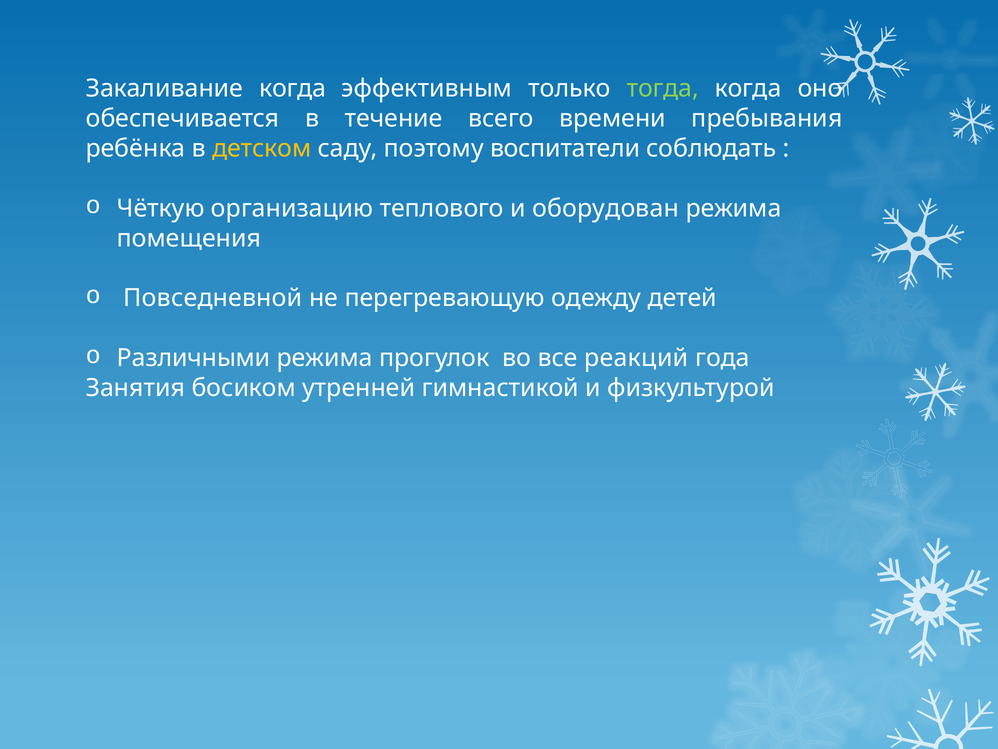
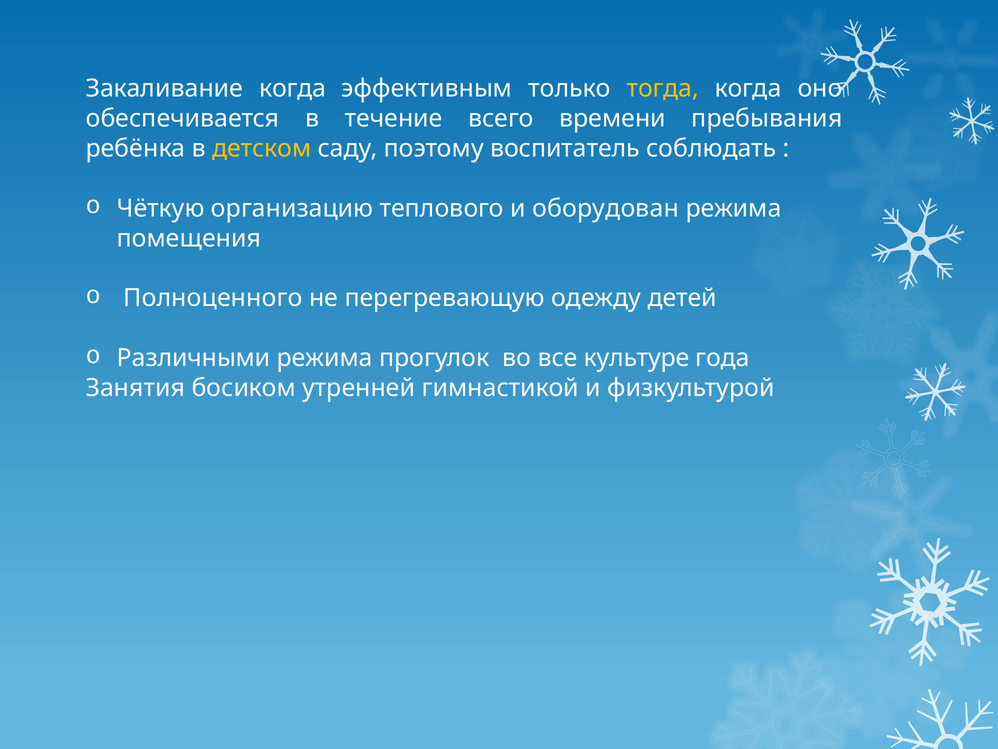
тогда colour: light green -> yellow
воспитатели: воспитатели -> воспитатель
Повседневной: Повседневной -> Полноценного
реакций: реакций -> культуре
